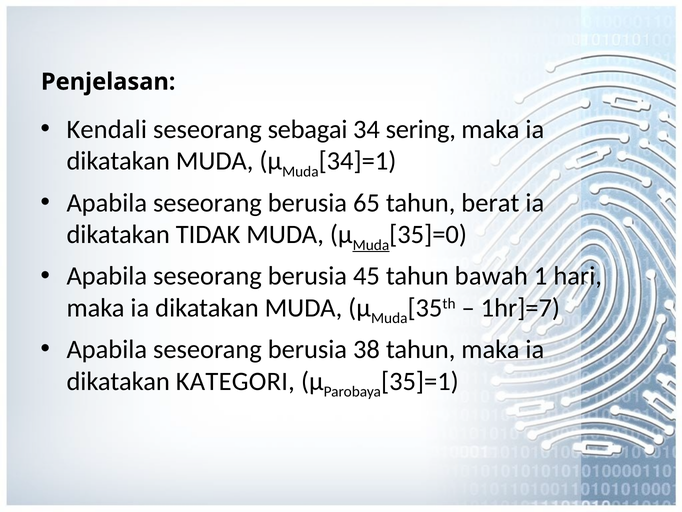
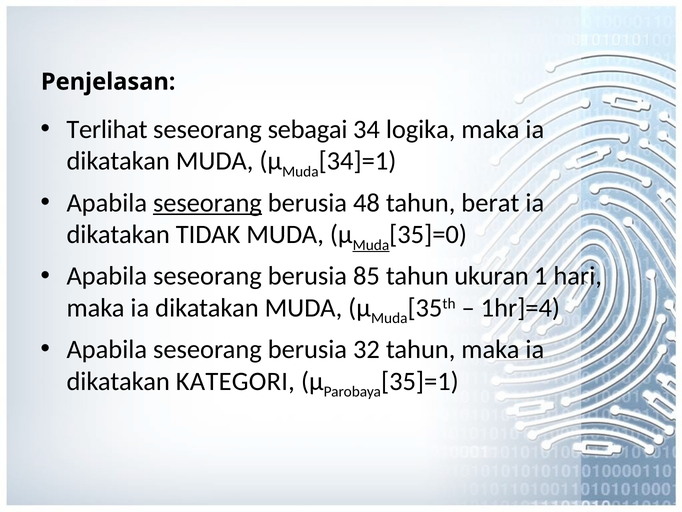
Kendali: Kendali -> Terlihat
sering: sering -> logika
seseorang at (207, 203) underline: none -> present
65: 65 -> 48
45: 45 -> 85
bawah: bawah -> ukuran
1hr]=7: 1hr]=7 -> 1hr]=4
38: 38 -> 32
